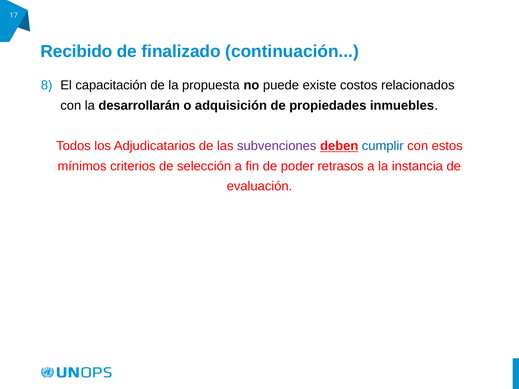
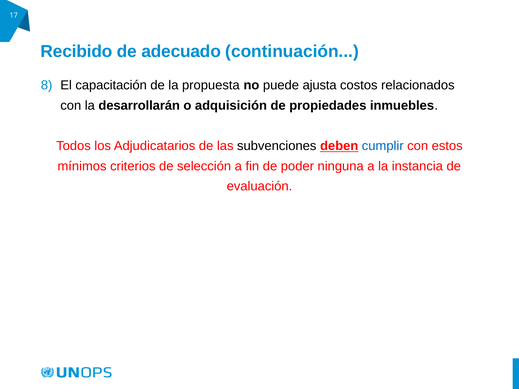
finalizado: finalizado -> adecuado
existe: existe -> ajusta
subvenciones colour: purple -> black
retrasos: retrasos -> ninguna
